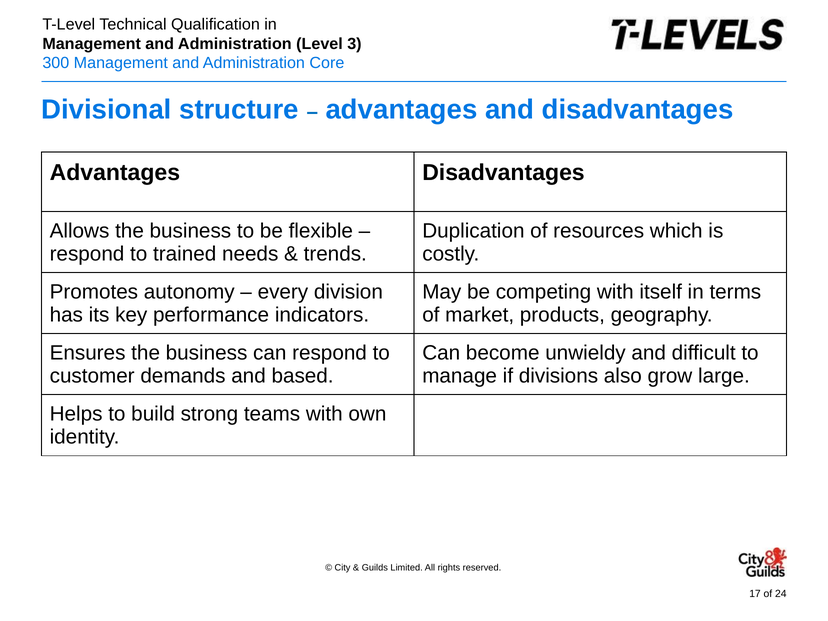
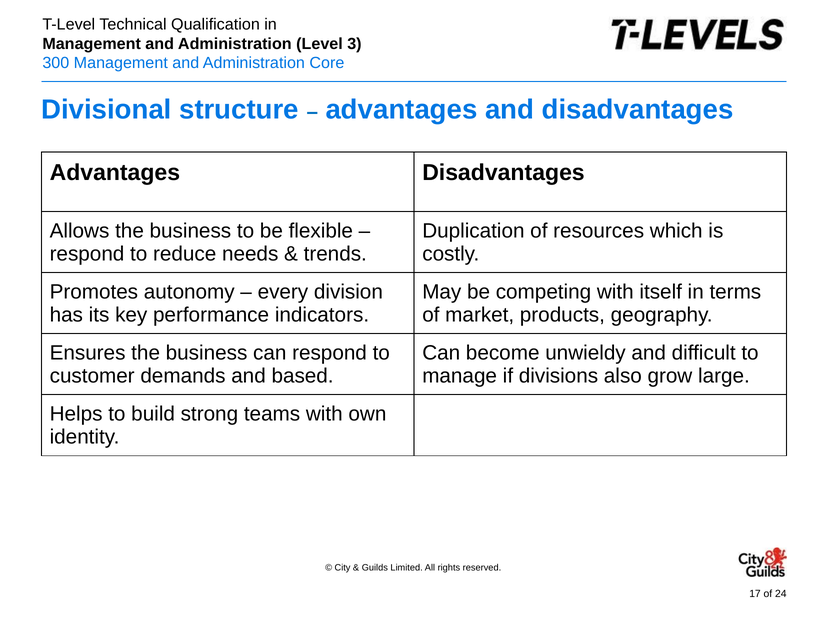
trained: trained -> reduce
